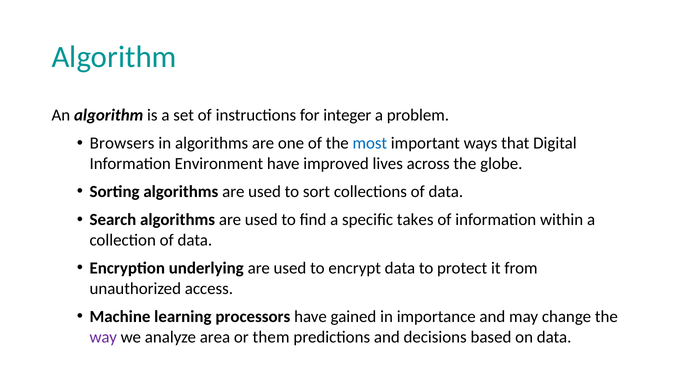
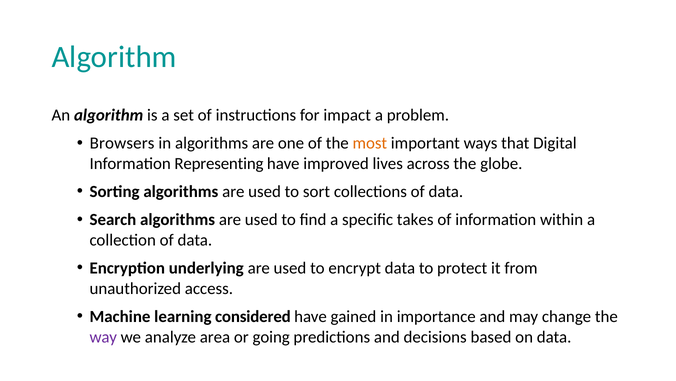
integer: integer -> impact
most colour: blue -> orange
Environment: Environment -> Representing
processors: processors -> considered
them: them -> going
